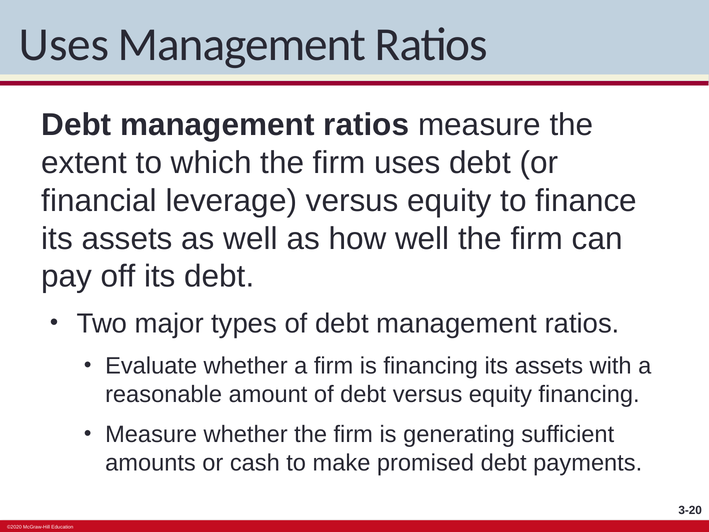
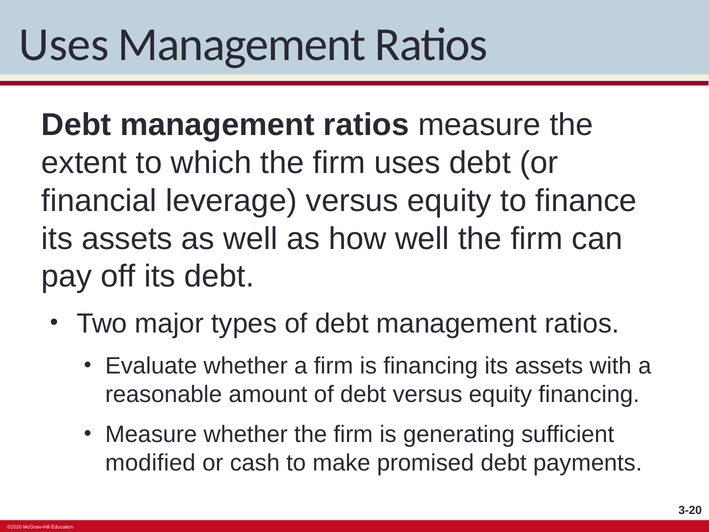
amounts: amounts -> modified
